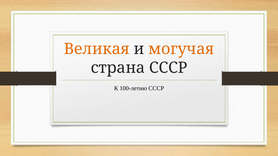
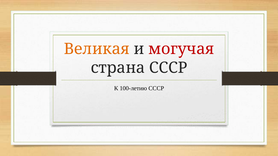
могучая colour: orange -> red
